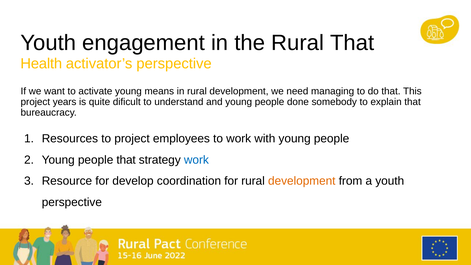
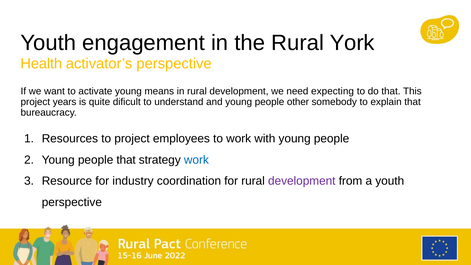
Rural That: That -> York
managing: managing -> expecting
done: done -> other
develop: develop -> industry
development at (302, 181) colour: orange -> purple
